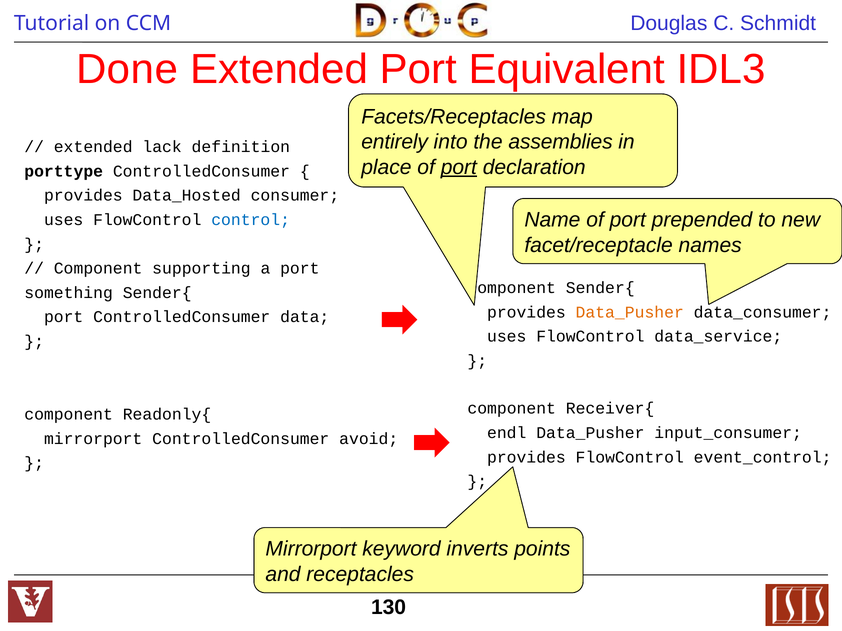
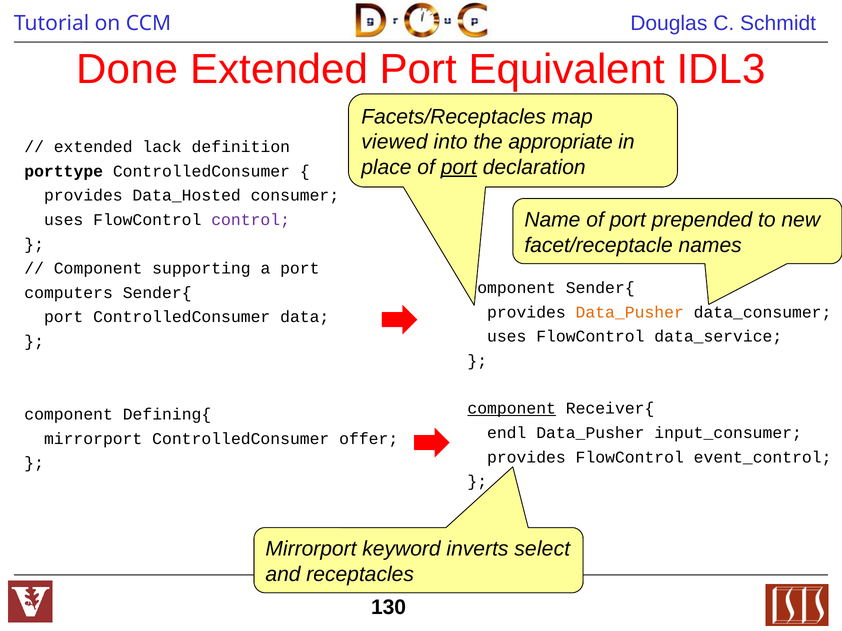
entirely: entirely -> viewed
assemblies: assemblies -> appropriate
control colour: blue -> purple
something: something -> computers
component at (512, 409) underline: none -> present
Readonly{: Readonly{ -> Defining{
avoid: avoid -> offer
points: points -> select
